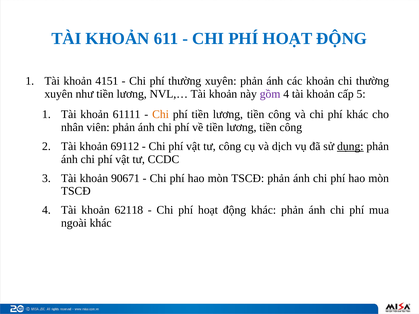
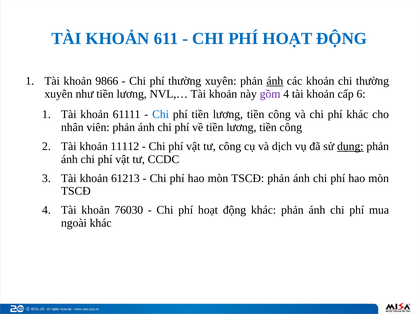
4151: 4151 -> 9866
ánh at (275, 81) underline: none -> present
5: 5 -> 6
Chi at (161, 115) colour: orange -> blue
69112: 69112 -> 11112
90671: 90671 -> 61213
62118: 62118 -> 76030
